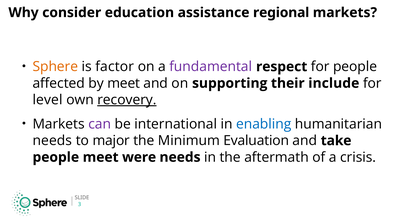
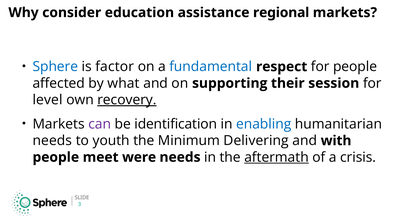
Sphere colour: orange -> blue
fundamental colour: purple -> blue
by meet: meet -> what
include: include -> session
international: international -> identification
major: major -> youth
Evaluation: Evaluation -> Delivering
take: take -> with
aftermath underline: none -> present
